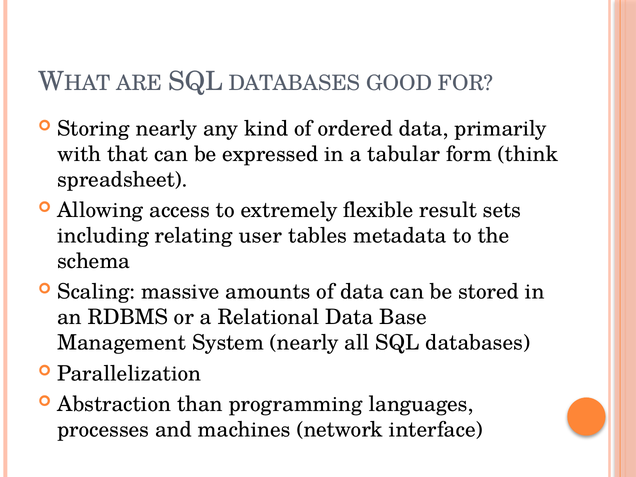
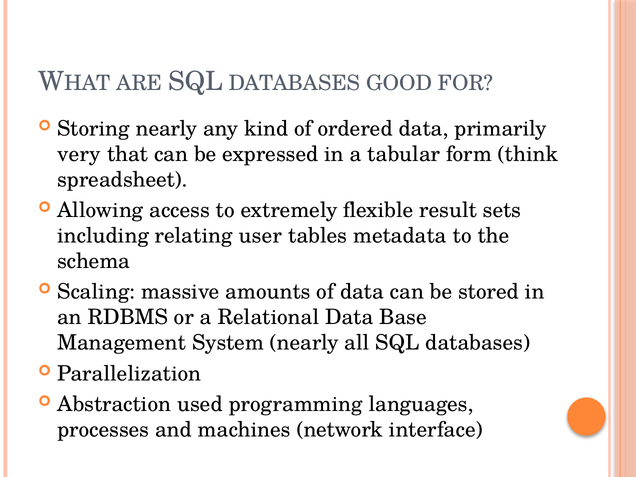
with: with -> very
than: than -> used
